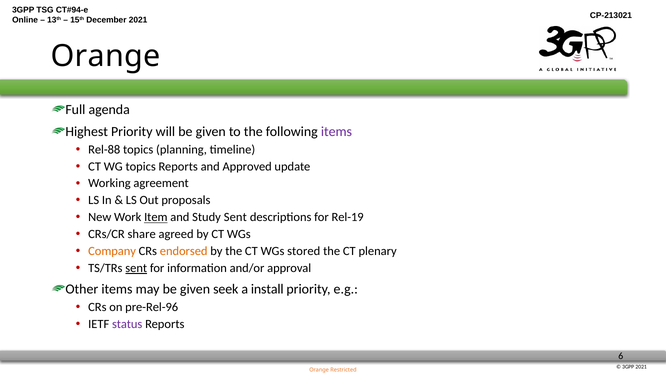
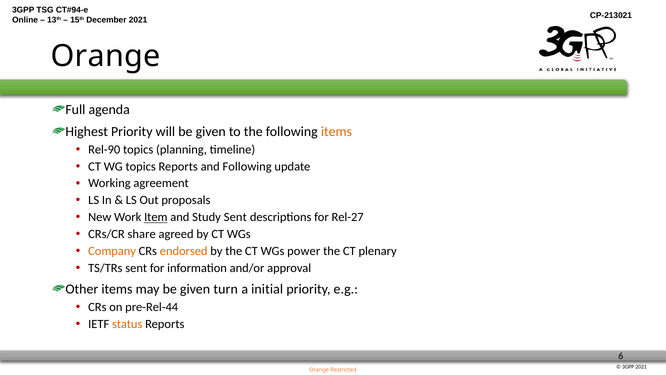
items at (336, 132) colour: purple -> orange
Rel-88: Rel-88 -> Rel-90
and Approved: Approved -> Following
Rel-19: Rel-19 -> Rel-27
stored: stored -> power
sent at (136, 268) underline: present -> none
seek: seek -> turn
install: install -> initial
pre-Rel-96: pre-Rel-96 -> pre-Rel-44
status colour: purple -> orange
